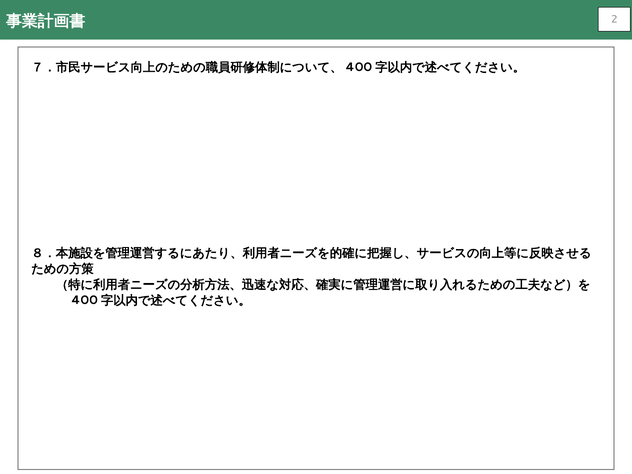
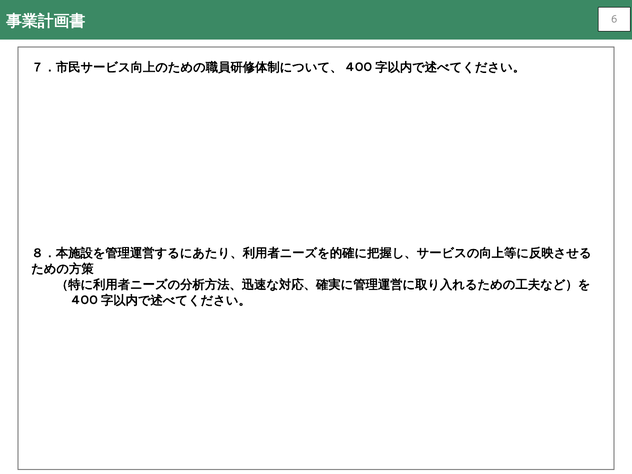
2: 2 -> 6
